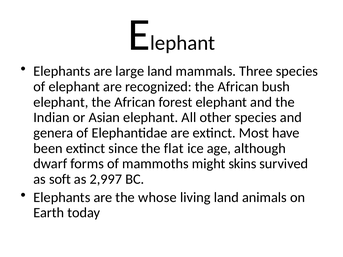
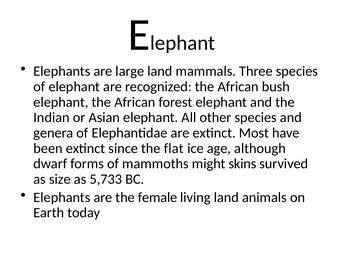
soft: soft -> size
2,997: 2,997 -> 5,733
whose: whose -> female
